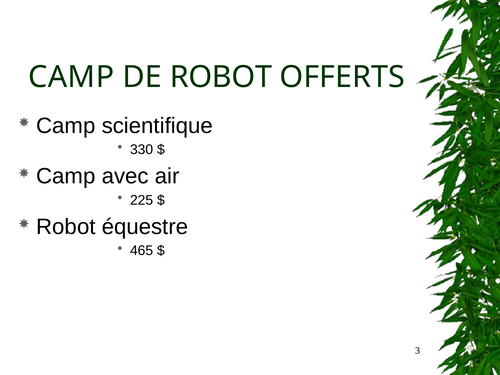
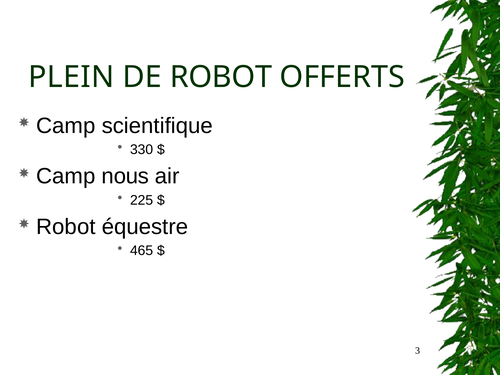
CAMP at (71, 77): CAMP -> PLEIN
avec: avec -> nous
